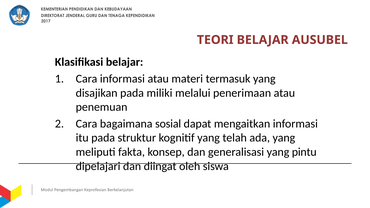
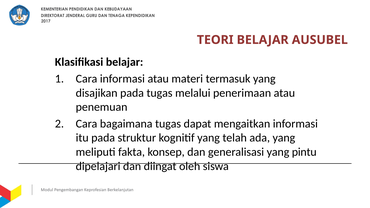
pada miliki: miliki -> tugas
bagaimana sosial: sosial -> tugas
